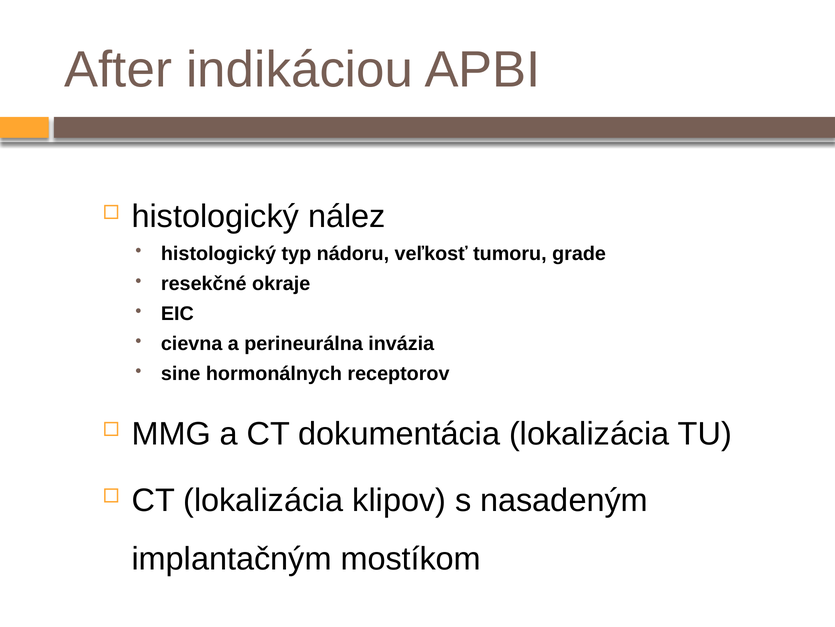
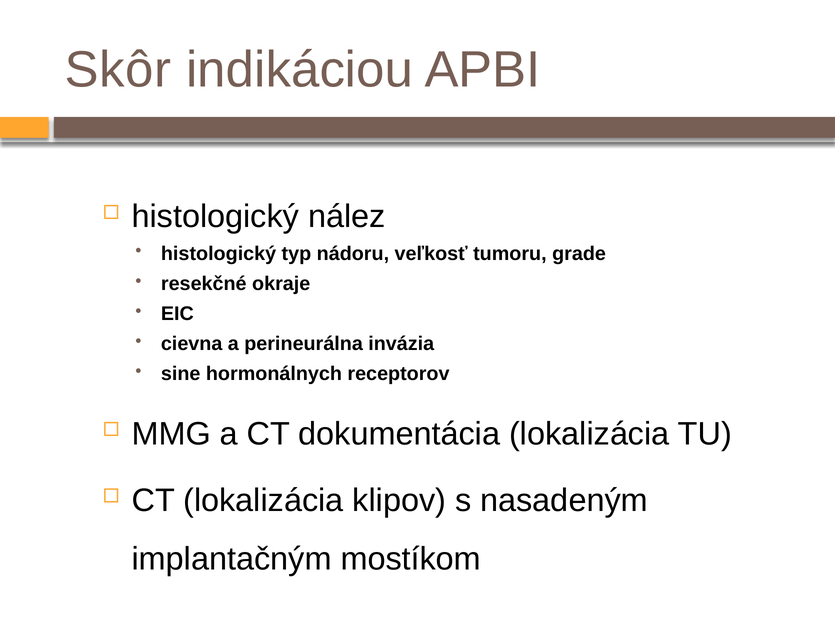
After: After -> Skôr
